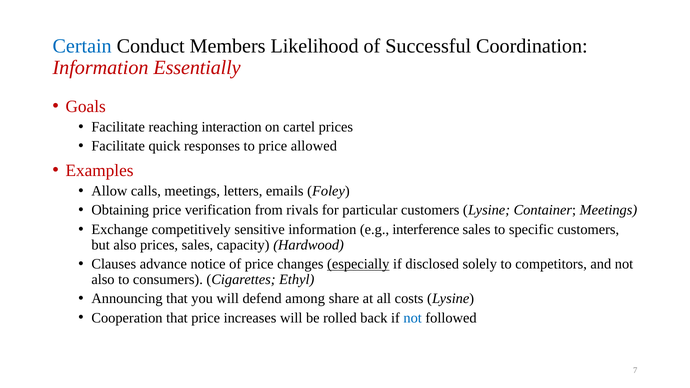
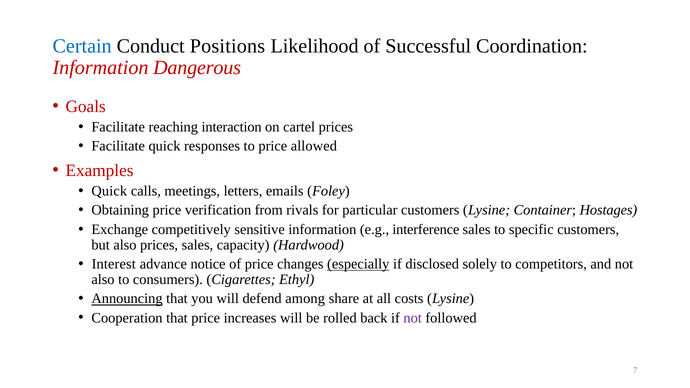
Members: Members -> Positions
Essentially: Essentially -> Dangerous
Allow at (109, 191): Allow -> Quick
Container Meetings: Meetings -> Hostages
Clauses: Clauses -> Interest
Announcing underline: none -> present
not at (413, 318) colour: blue -> purple
